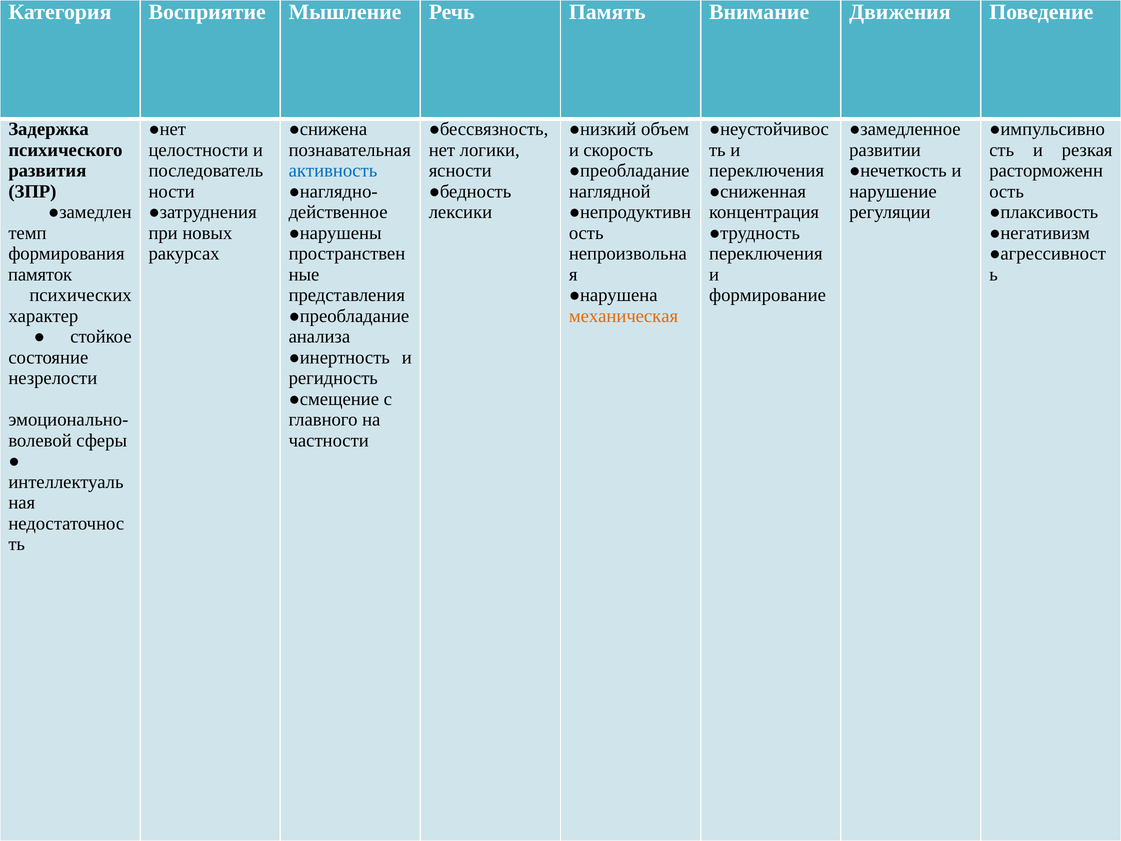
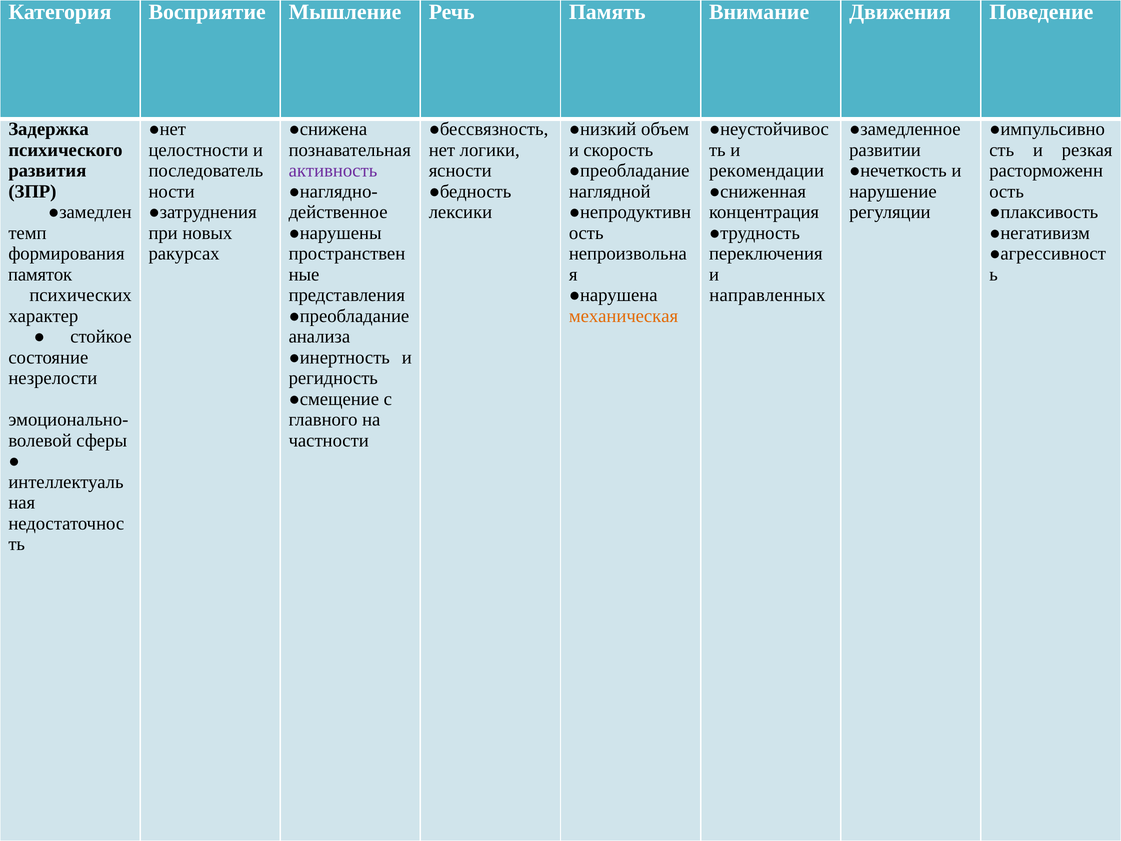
активность colour: blue -> purple
переключения at (767, 171): переключения -> рекомендации
формирование: формирование -> направленных
